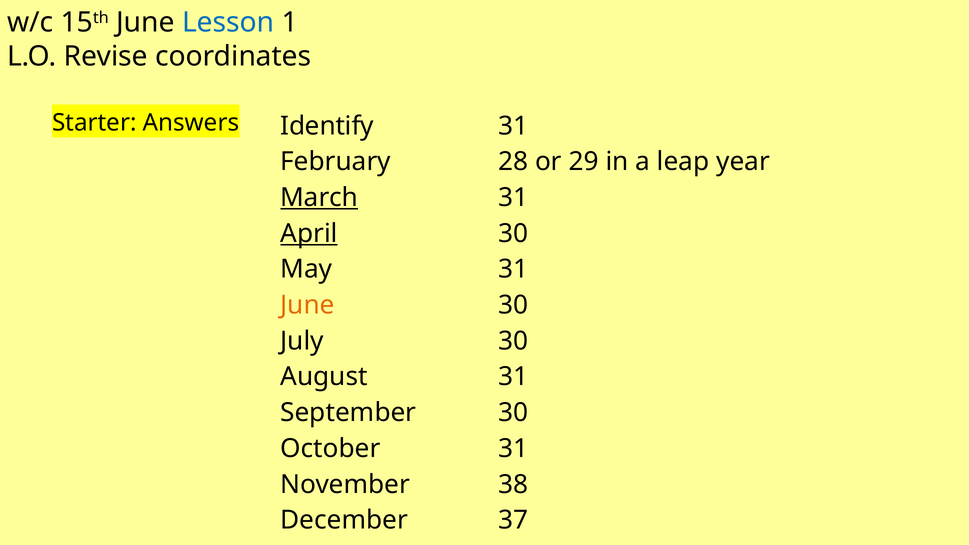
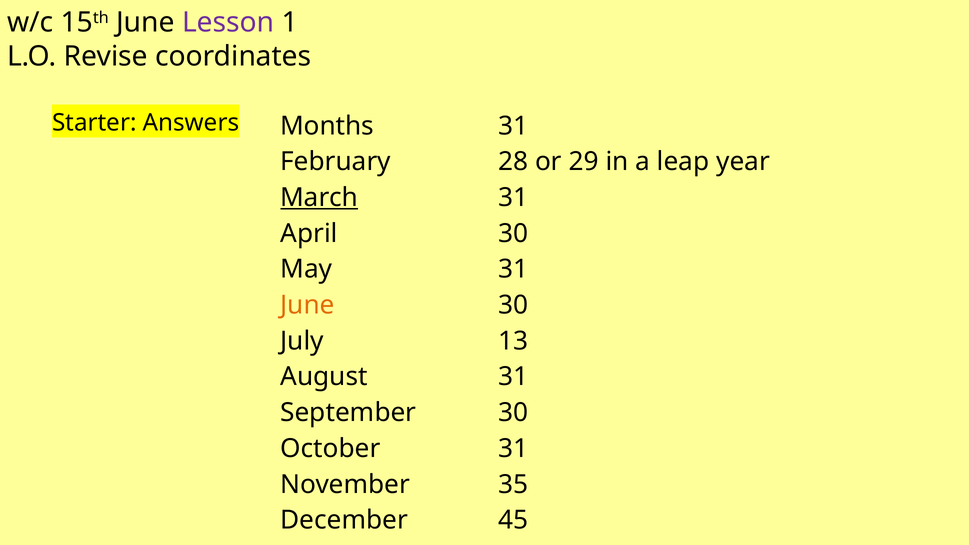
Lesson colour: blue -> purple
Identify: Identify -> Months
April underline: present -> none
July 30: 30 -> 13
38: 38 -> 35
37: 37 -> 45
